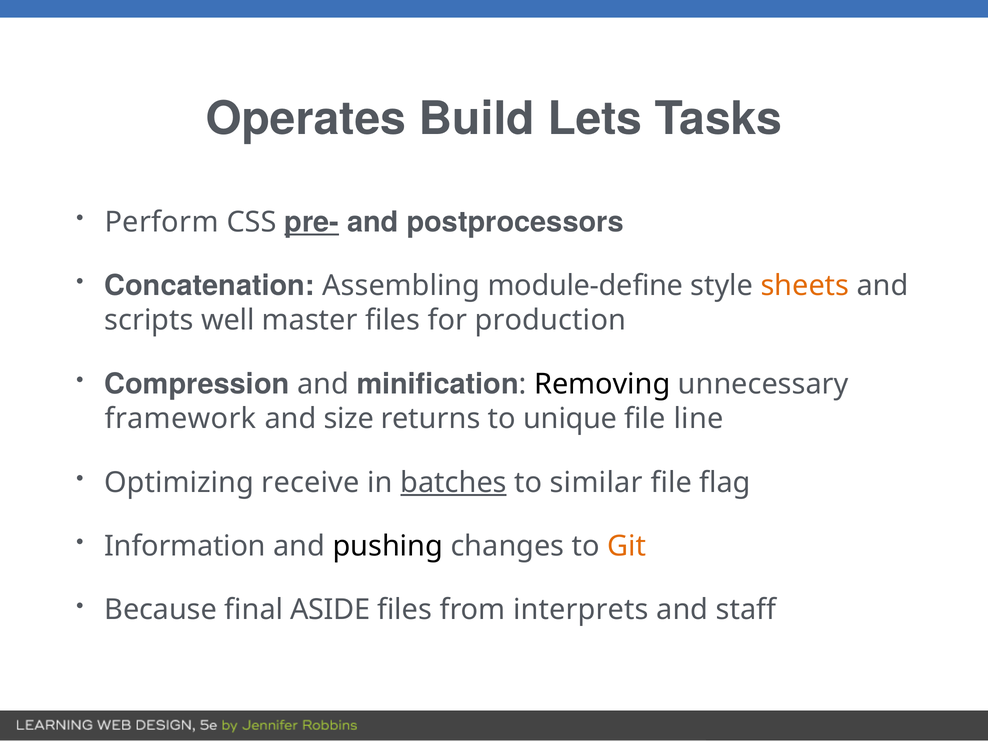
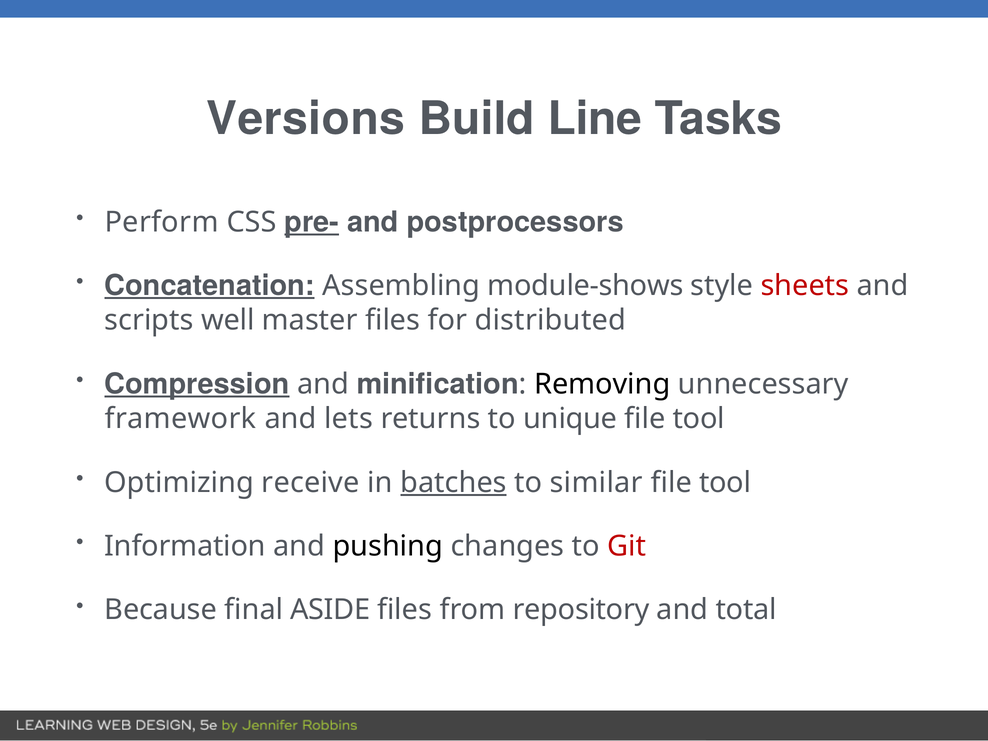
Operates: Operates -> Versions
Lets: Lets -> Line
Concatenation underline: none -> present
module-define: module-define -> module-shows
sheets colour: orange -> red
production: production -> distributed
Compression underline: none -> present
size: size -> lets
line at (699, 419): line -> tool
flag at (725, 482): flag -> tool
Git colour: orange -> red
interprets: interprets -> repository
staff: staff -> total
